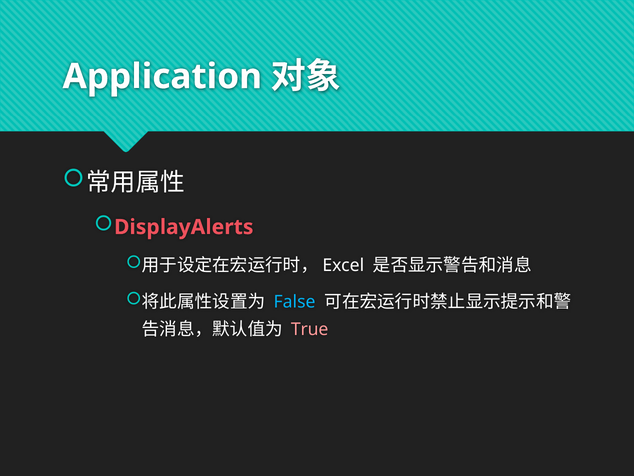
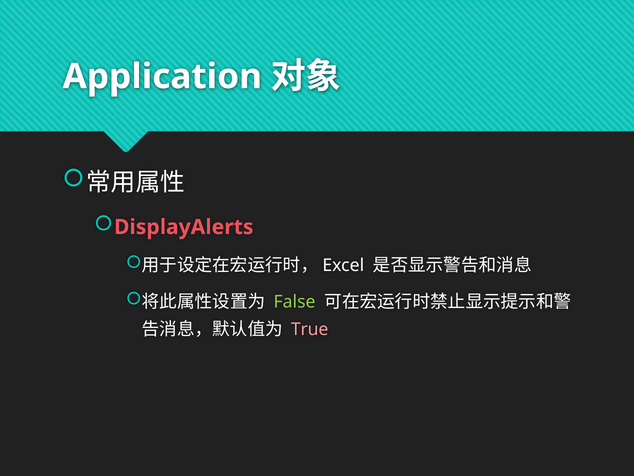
False colour: light blue -> light green
